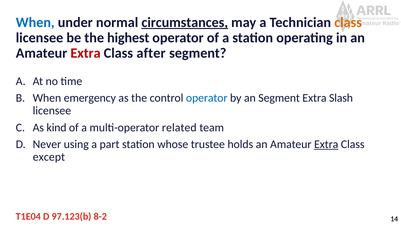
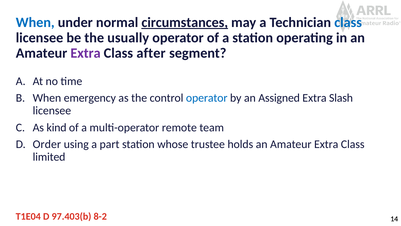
class at (348, 22) colour: orange -> blue
highest: highest -> usually
Extra at (86, 53) colour: red -> purple
an Segment: Segment -> Assigned
related: related -> remote
Never: Never -> Order
Extra at (326, 144) underline: present -> none
except: except -> limited
97.123(b: 97.123(b -> 97.403(b
